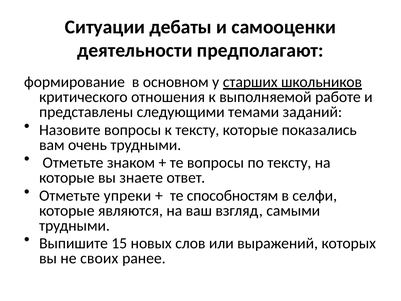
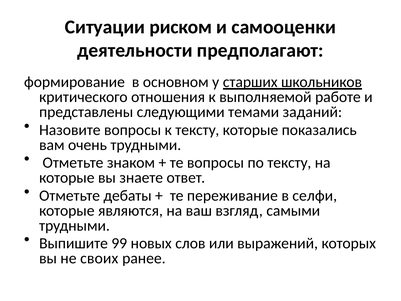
дебаты: дебаты -> риском
упреки: упреки -> дебаты
способностям: способностям -> переживание
15: 15 -> 99
